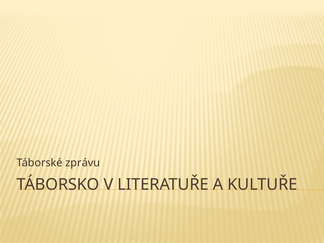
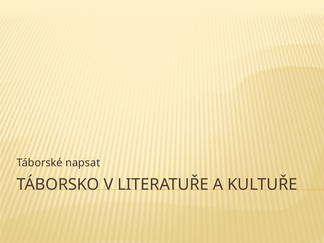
zprávu: zprávu -> napsat
